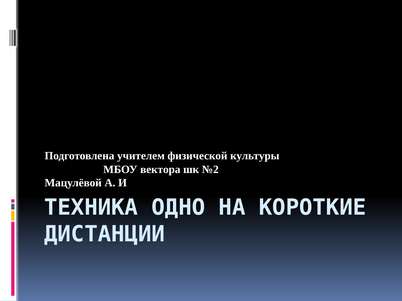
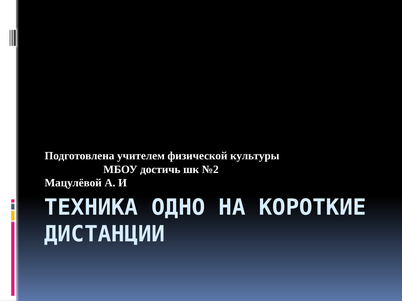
вектора: вектора -> достичь
